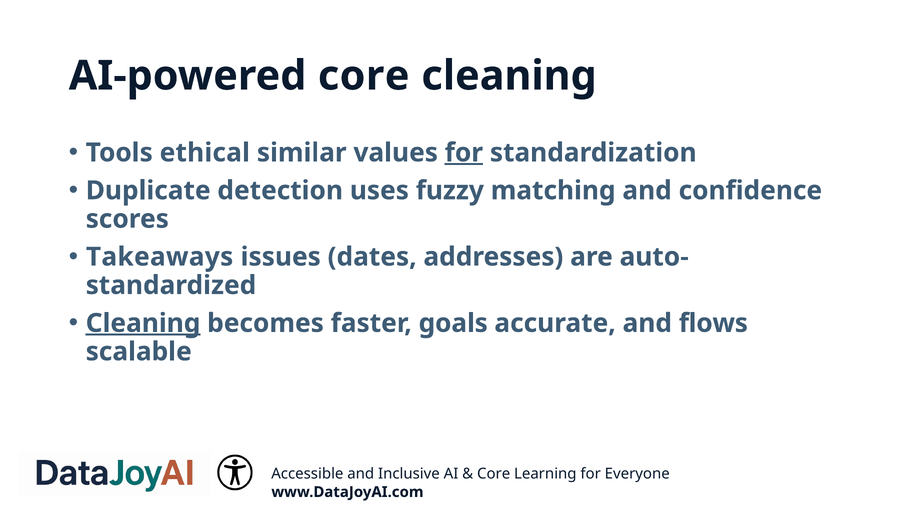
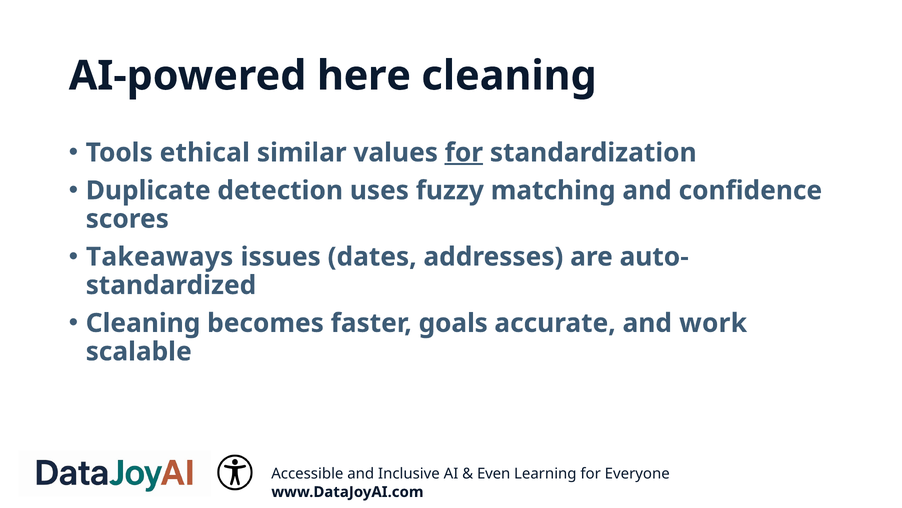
AI-powered core: core -> here
Cleaning at (143, 323) underline: present -> none
flows: flows -> work
Core at (494, 473): Core -> Even
